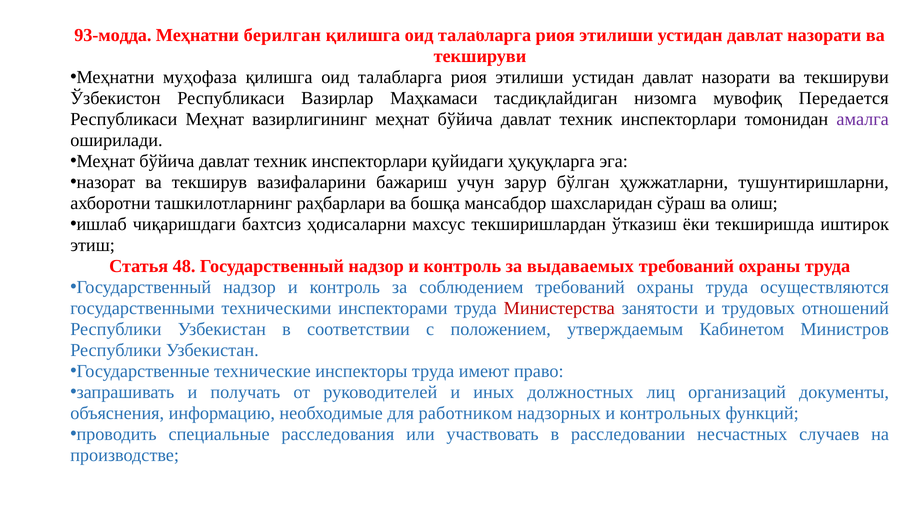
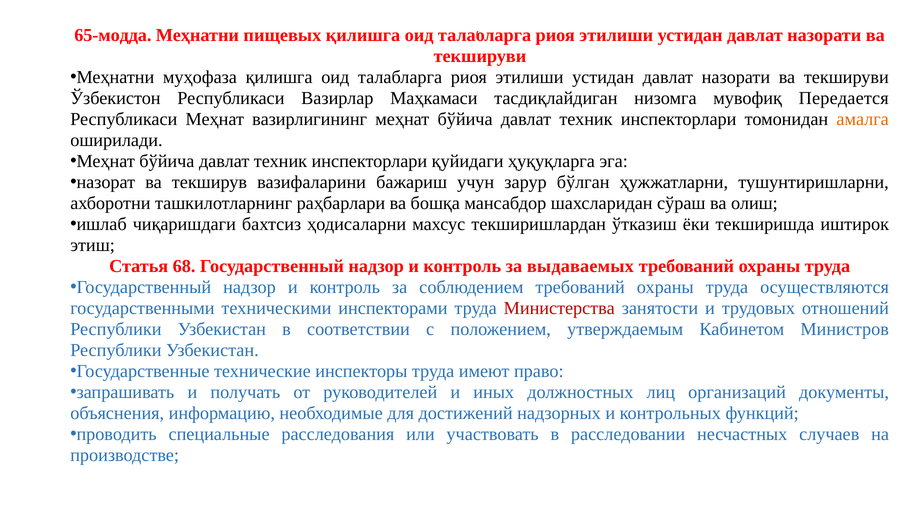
93-модда: 93-модда -> 65-модда
берилган: берилган -> пищевых
амалга colour: purple -> orange
48: 48 -> 68
работником: работником -> достижений
